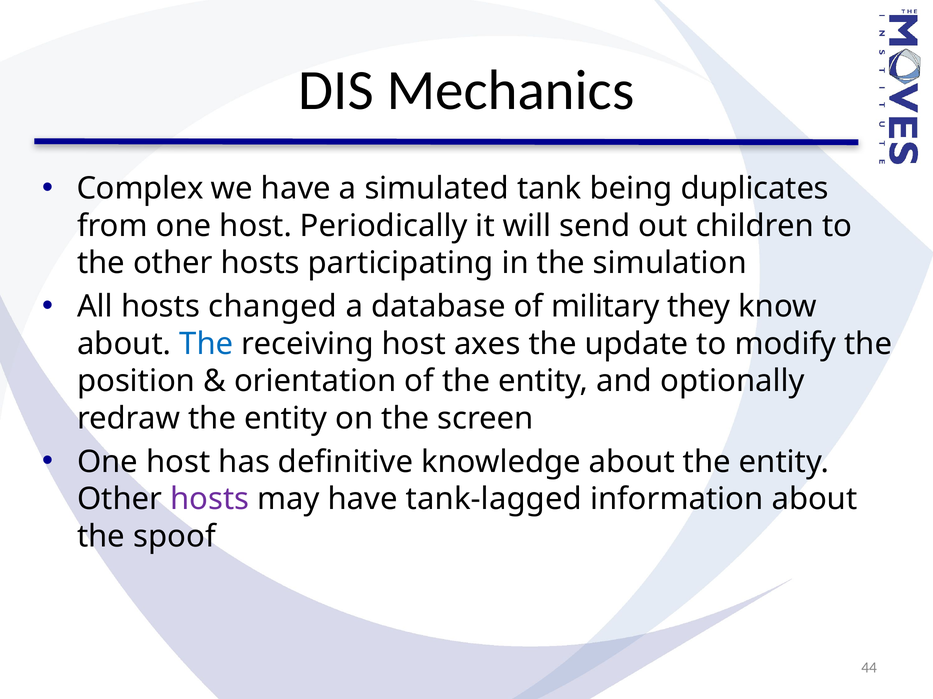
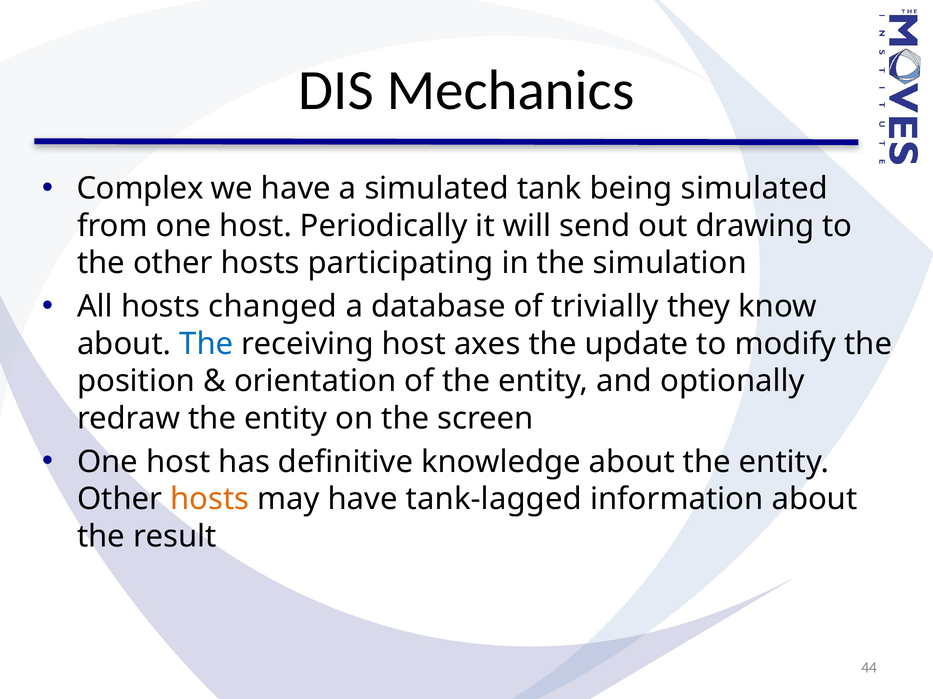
being duplicates: duplicates -> simulated
children: children -> drawing
military: military -> trivially
hosts at (210, 500) colour: purple -> orange
spoof: spoof -> result
